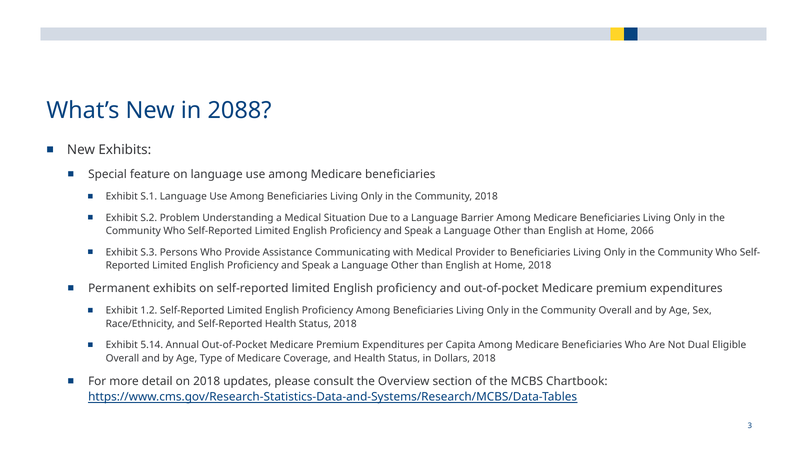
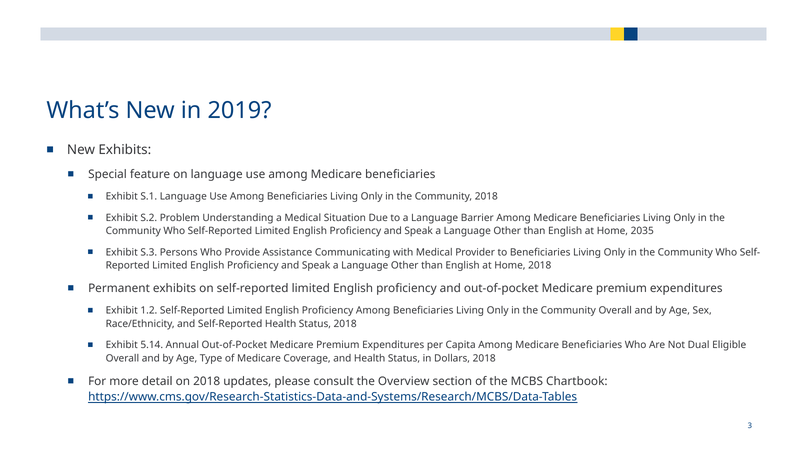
2088: 2088 -> 2019
2066: 2066 -> 2035
